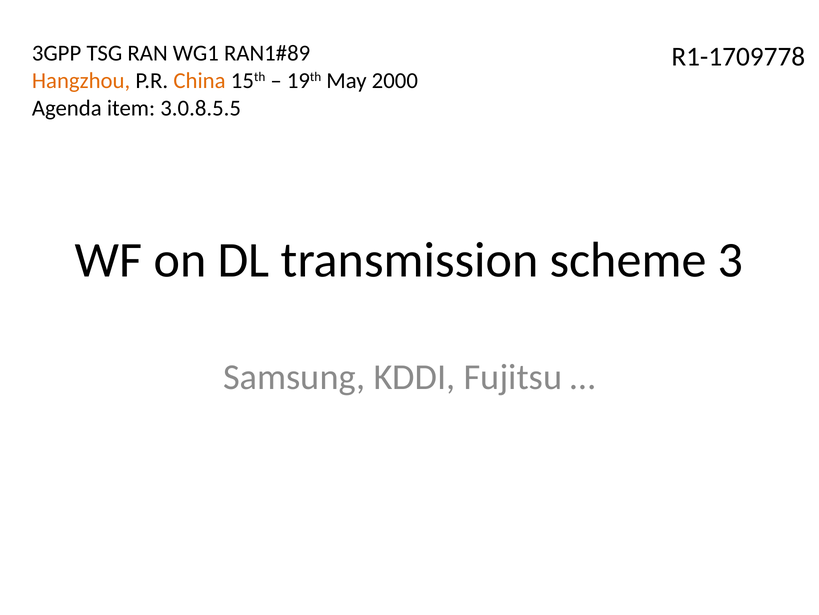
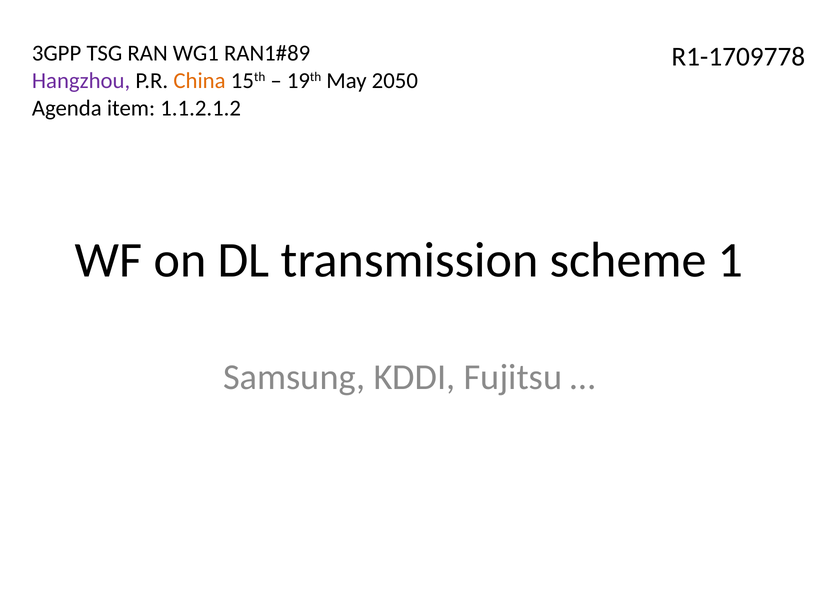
Hangzhou colour: orange -> purple
2000: 2000 -> 2050
3.0.8.5.5: 3.0.8.5.5 -> 1.1.2.1.2
3: 3 -> 1
